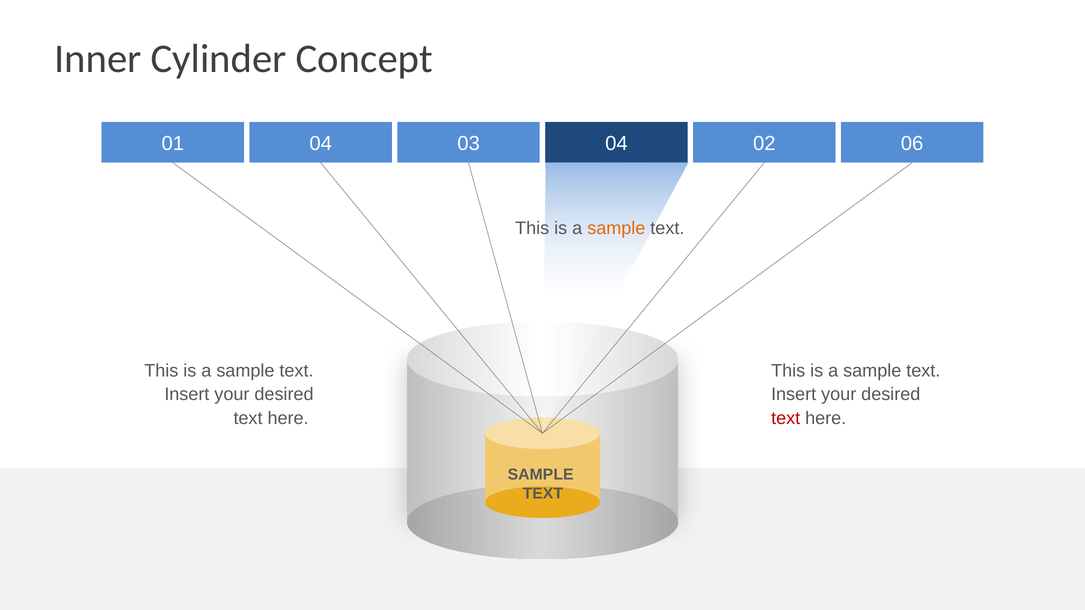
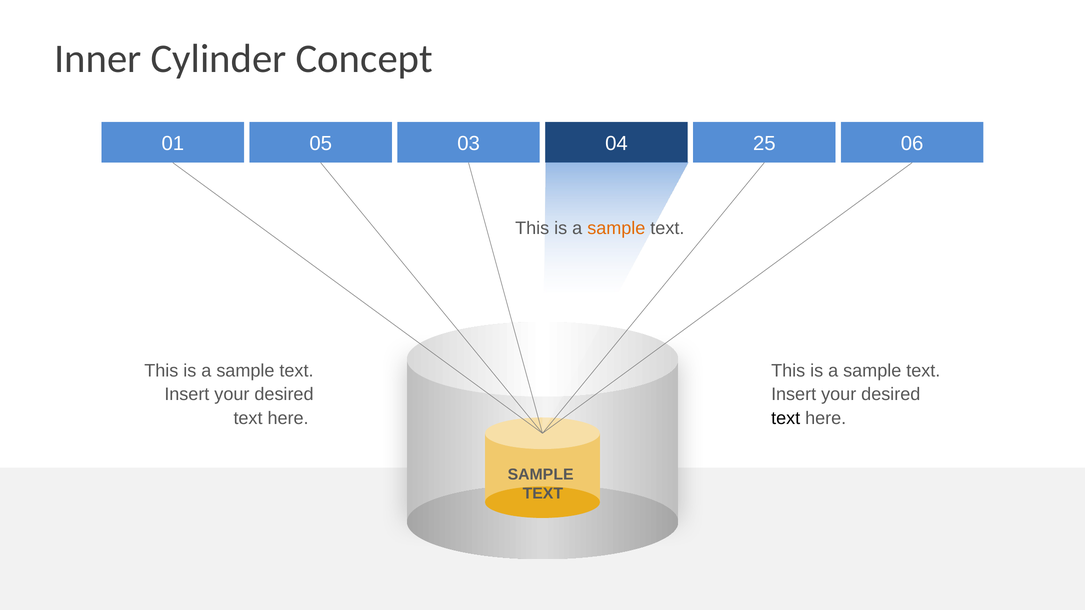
01 04: 04 -> 05
02: 02 -> 25
text at (786, 419) colour: red -> black
